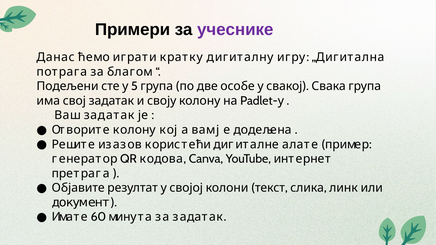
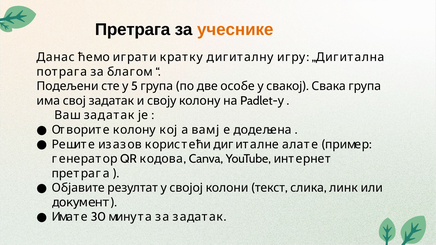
Примери at (133, 30): Примери -> Претрага
учеснике colour: purple -> orange
60: 60 -> 30
